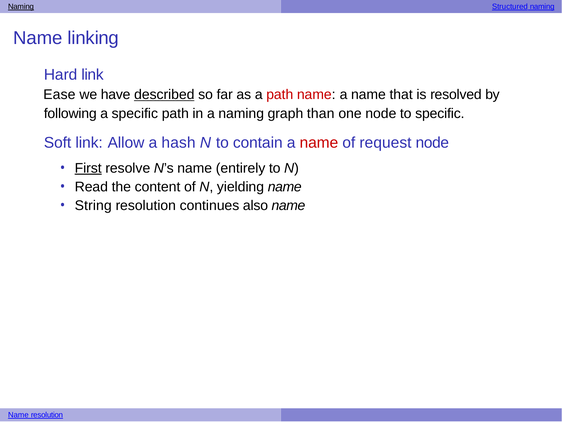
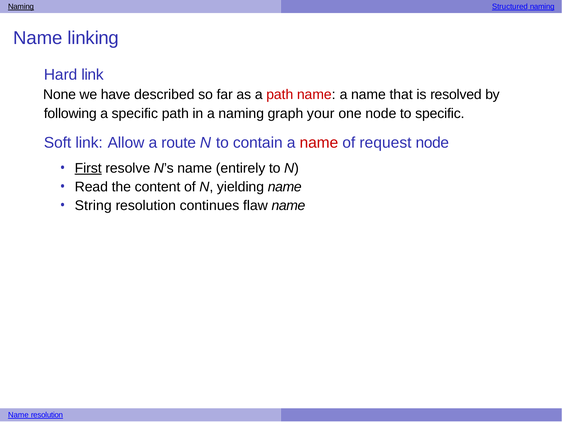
Ease: Ease -> None
described underline: present -> none
than: than -> your
hash: hash -> route
also: also -> flaw
